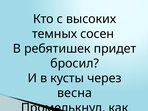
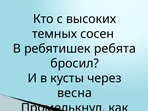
придет: придет -> ребята
